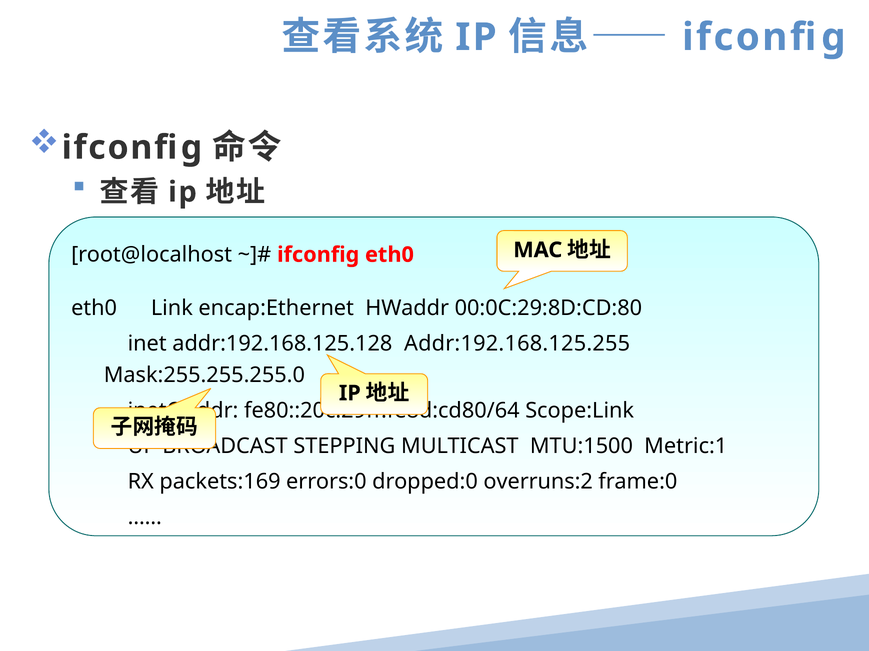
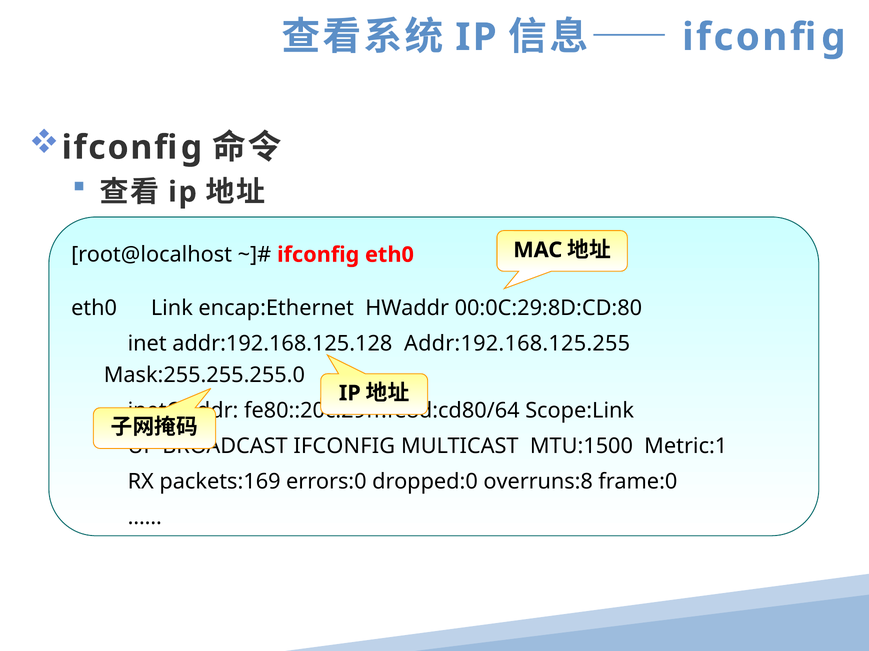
STEPPING at (344, 447): STEPPING -> IFCONFIG
overruns:2: overruns:2 -> overruns:8
